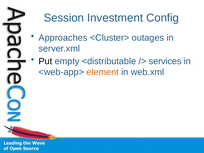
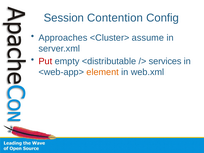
Investment: Investment -> Contention
outages: outages -> assume
Put colour: black -> red
